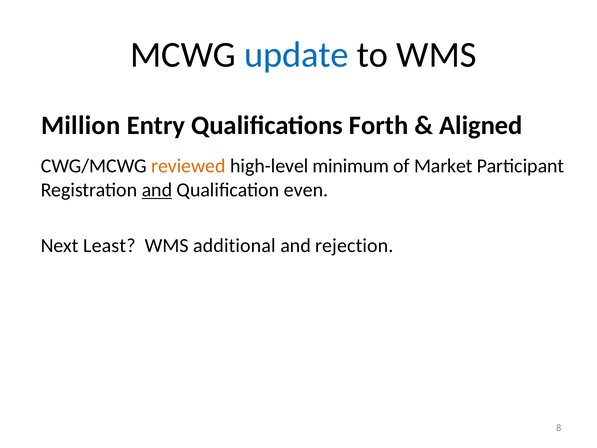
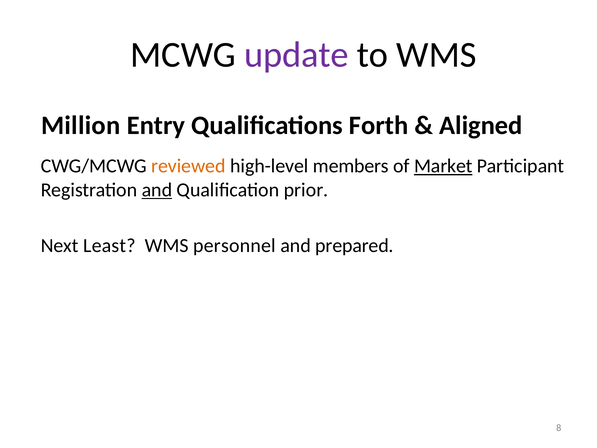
update colour: blue -> purple
minimum: minimum -> members
Market underline: none -> present
even: even -> prior
additional: additional -> personnel
rejection: rejection -> prepared
